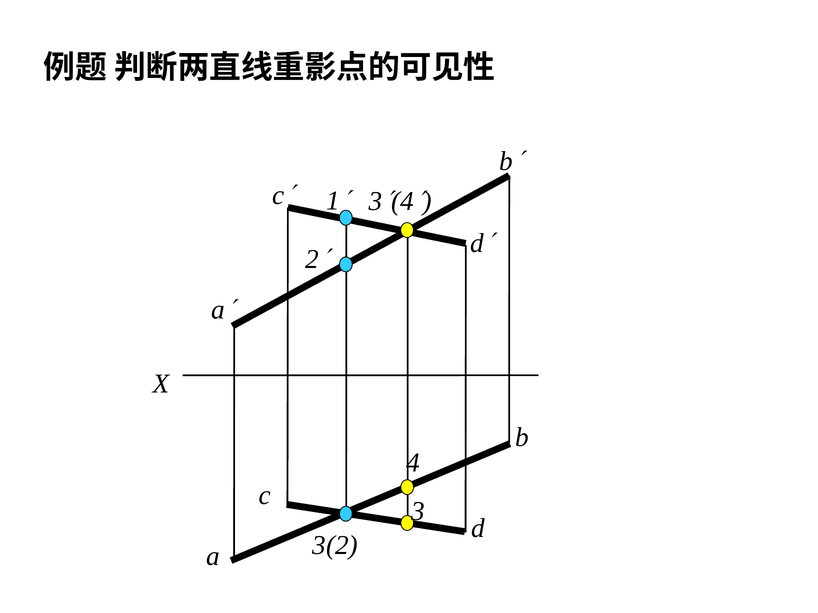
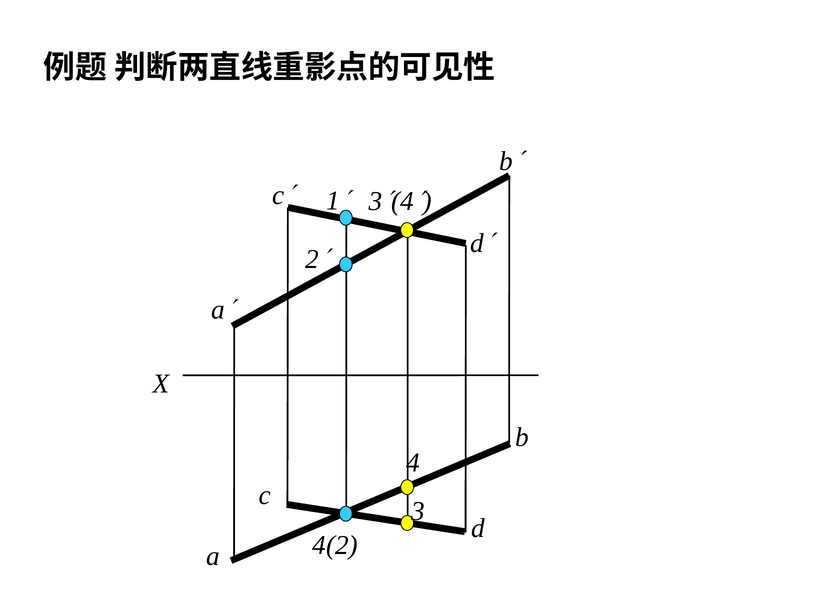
3(2: 3(2 -> 4(2
